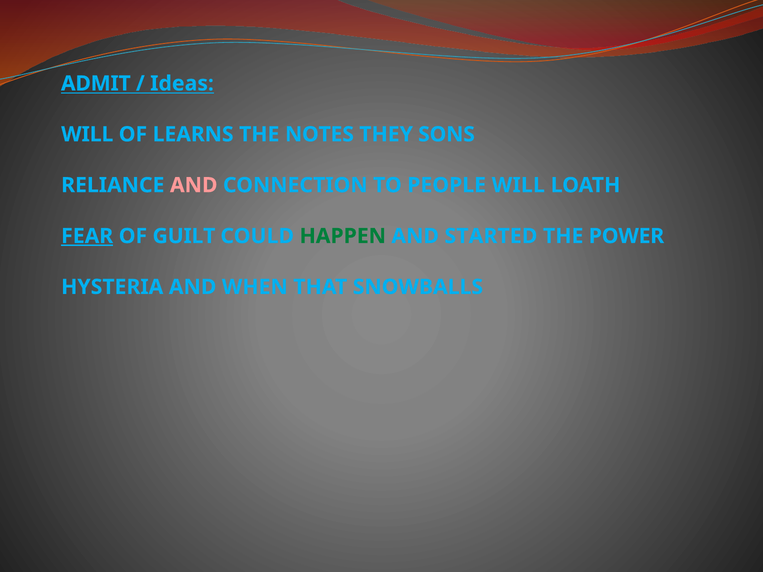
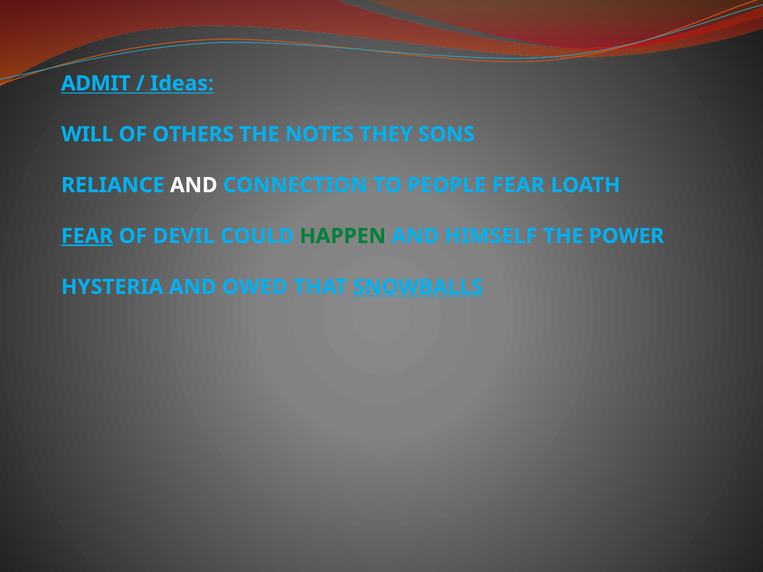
LEARNS: LEARNS -> OTHERS
AND at (194, 185) colour: pink -> white
PEOPLE WILL: WILL -> FEAR
GUILT: GUILT -> DEVIL
STARTED: STARTED -> HIMSELF
WHEN: WHEN -> OWED
SNOWBALLS underline: none -> present
